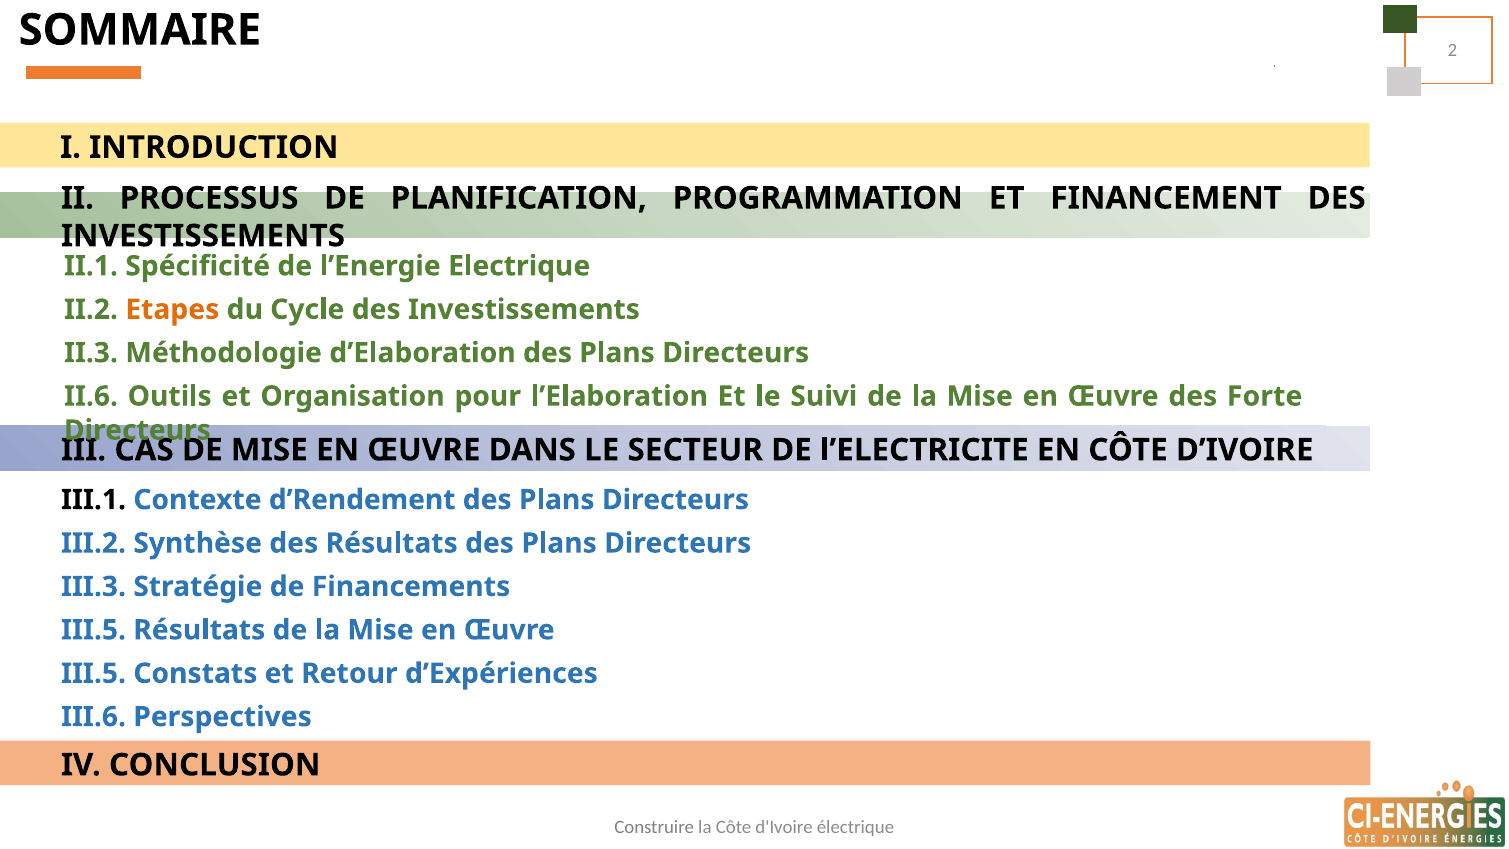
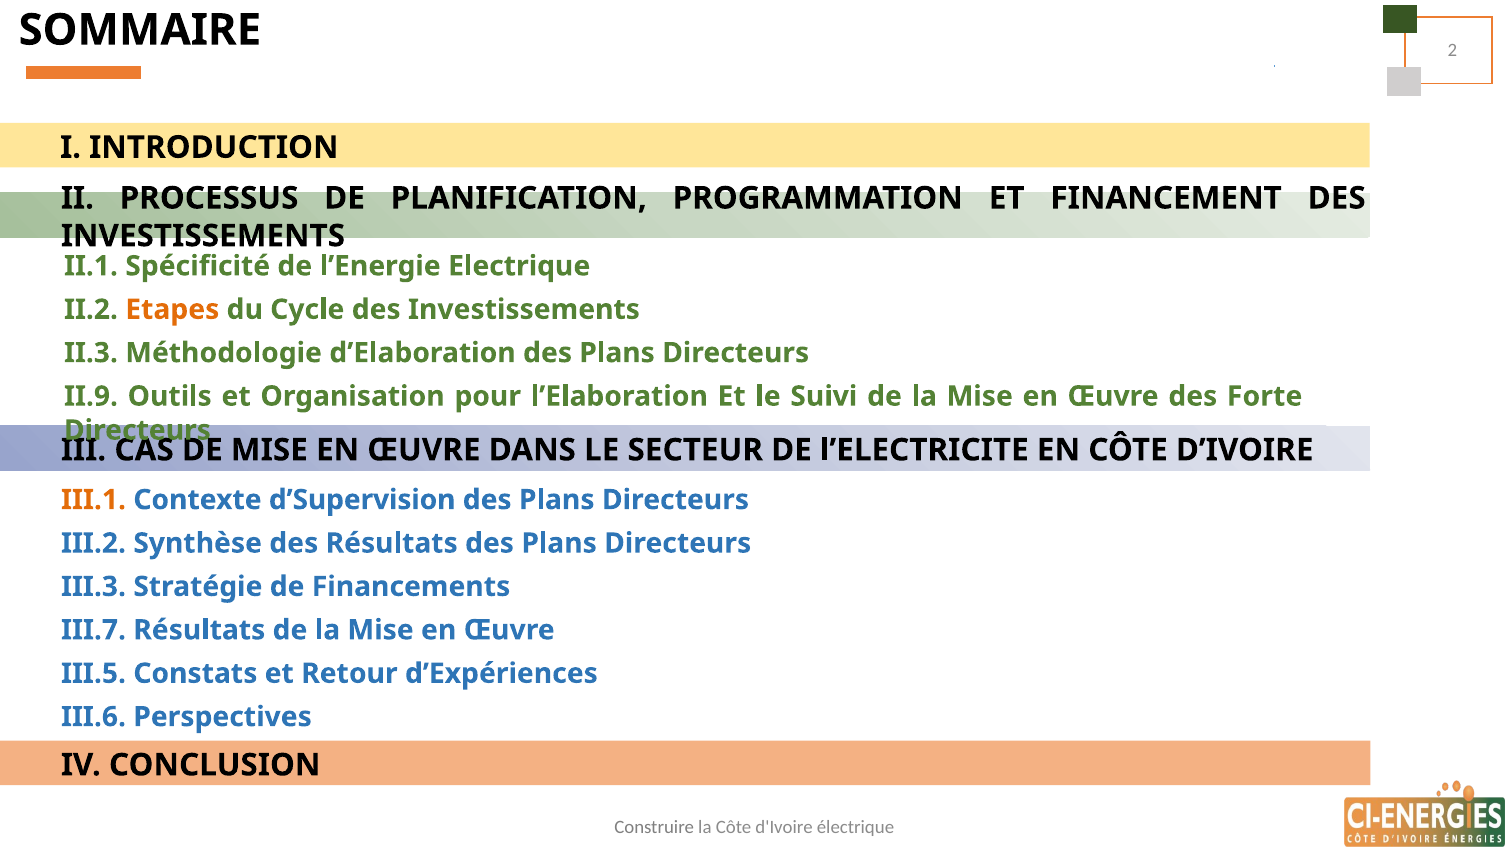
II.6: II.6 -> II.9
III.1 colour: black -> orange
d’Rendement: d’Rendement -> d’Supervision
III.5 at (93, 630): III.5 -> III.7
